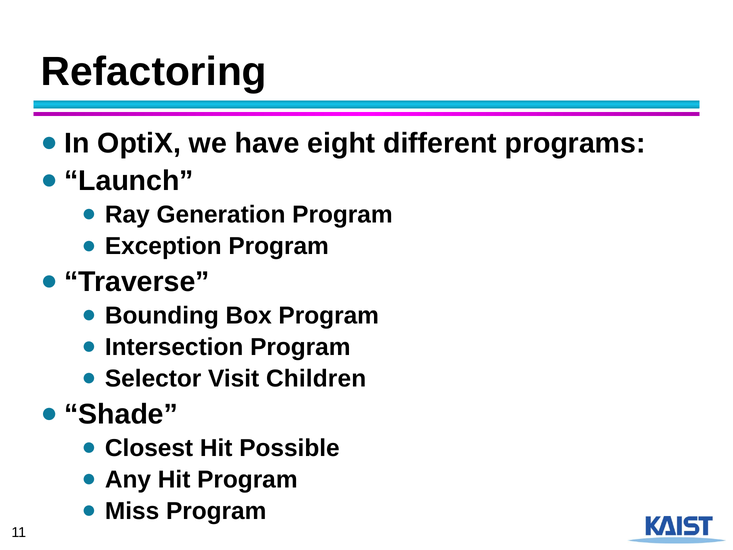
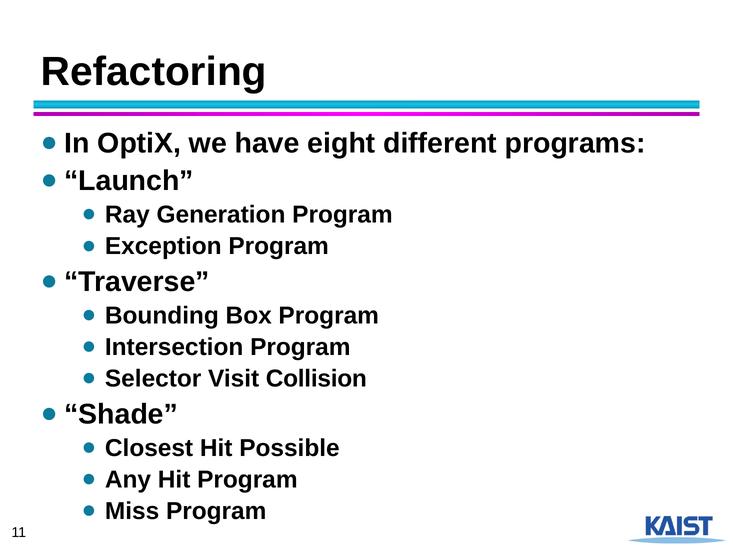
Children: Children -> Collision
